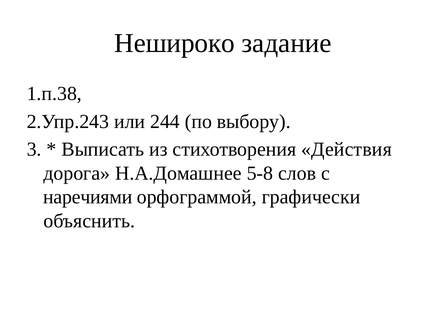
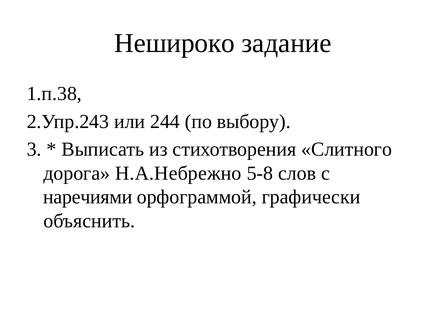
Действия: Действия -> Слитного
Н.А.Домашнее: Н.А.Домашнее -> Н.А.Небрежно
